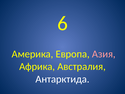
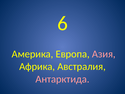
Антарктида colour: white -> pink
